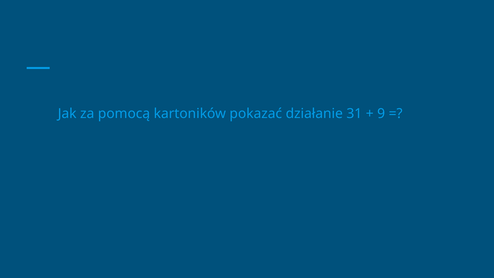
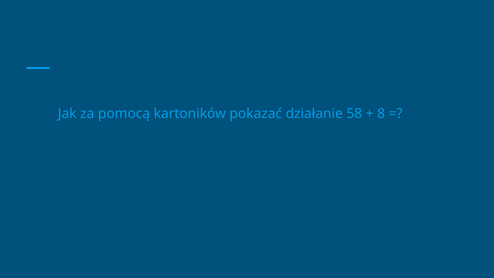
31: 31 -> 58
9: 9 -> 8
